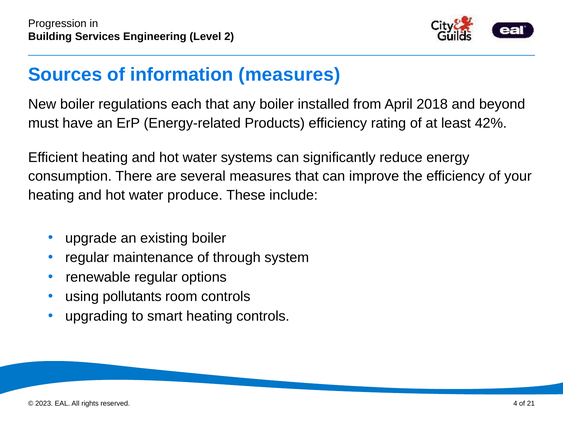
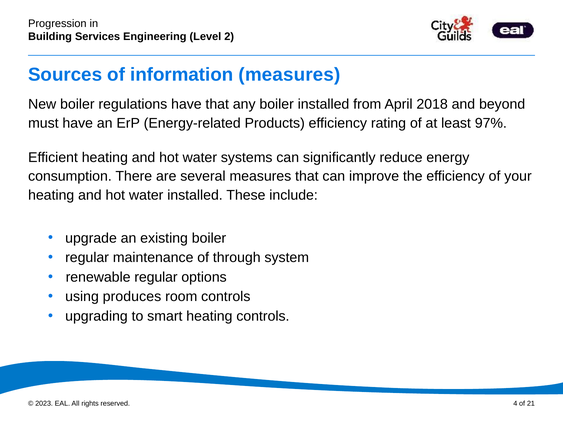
regulations each: each -> have
42%: 42% -> 97%
water produce: produce -> installed
pollutants: pollutants -> produces
